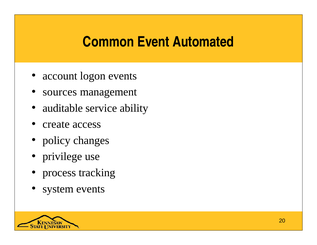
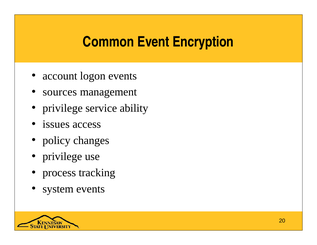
Automated: Automated -> Encryption
auditable at (63, 108): auditable -> privilege
create: create -> issues
